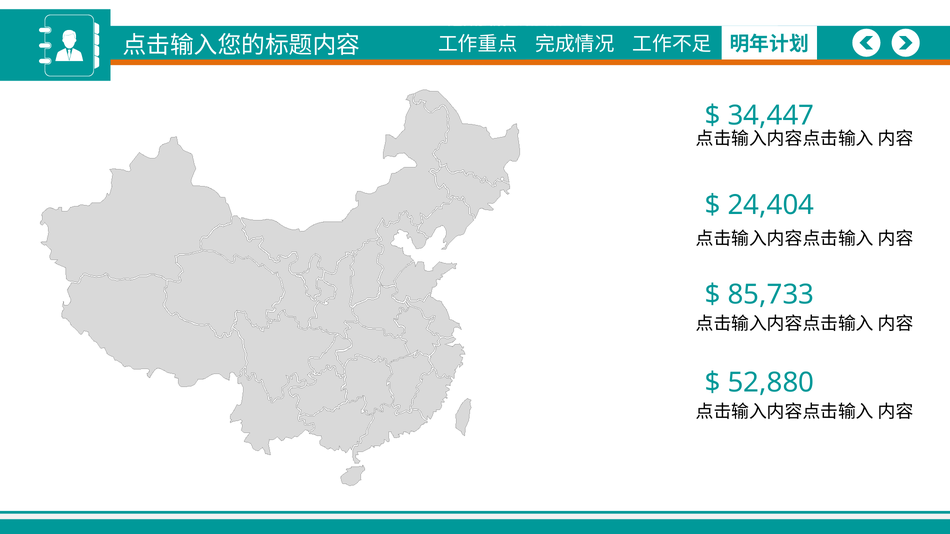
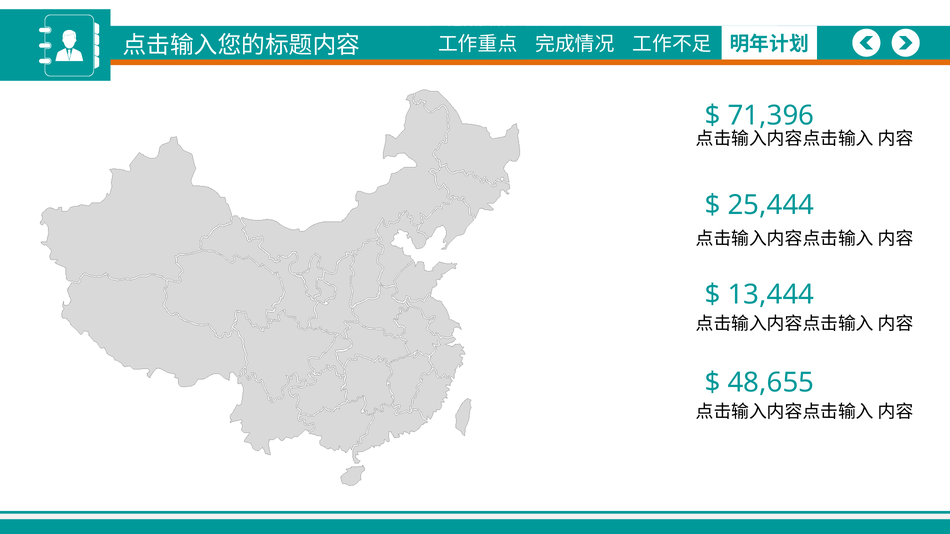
34,447: 34,447 -> 71,396
24,404: 24,404 -> 25,444
85,733: 85,733 -> 13,444
52,880: 52,880 -> 48,655
